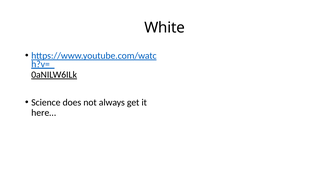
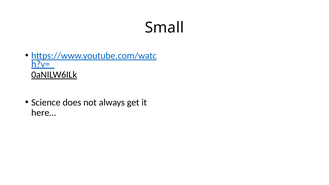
White: White -> Small
